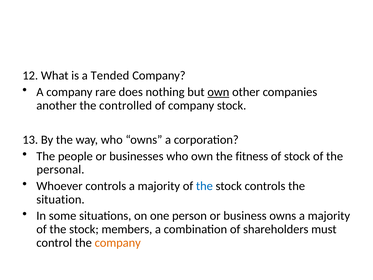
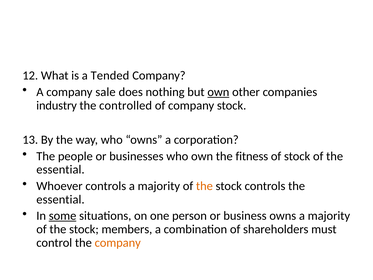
rare: rare -> sale
another: another -> industry
personal at (60, 169): personal -> essential
the at (204, 186) colour: blue -> orange
situation at (60, 199): situation -> essential
some underline: none -> present
